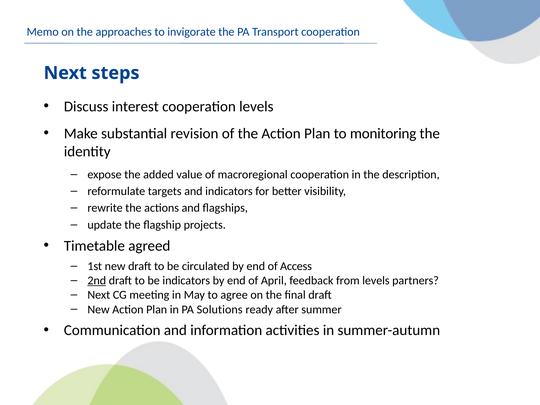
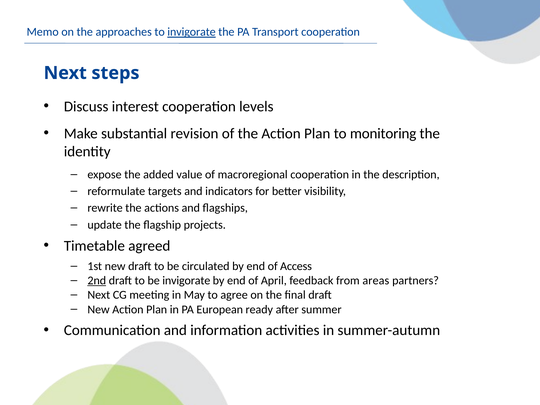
invigorate at (192, 32) underline: none -> present
be indicators: indicators -> invigorate
from levels: levels -> areas
Solutions: Solutions -> European
